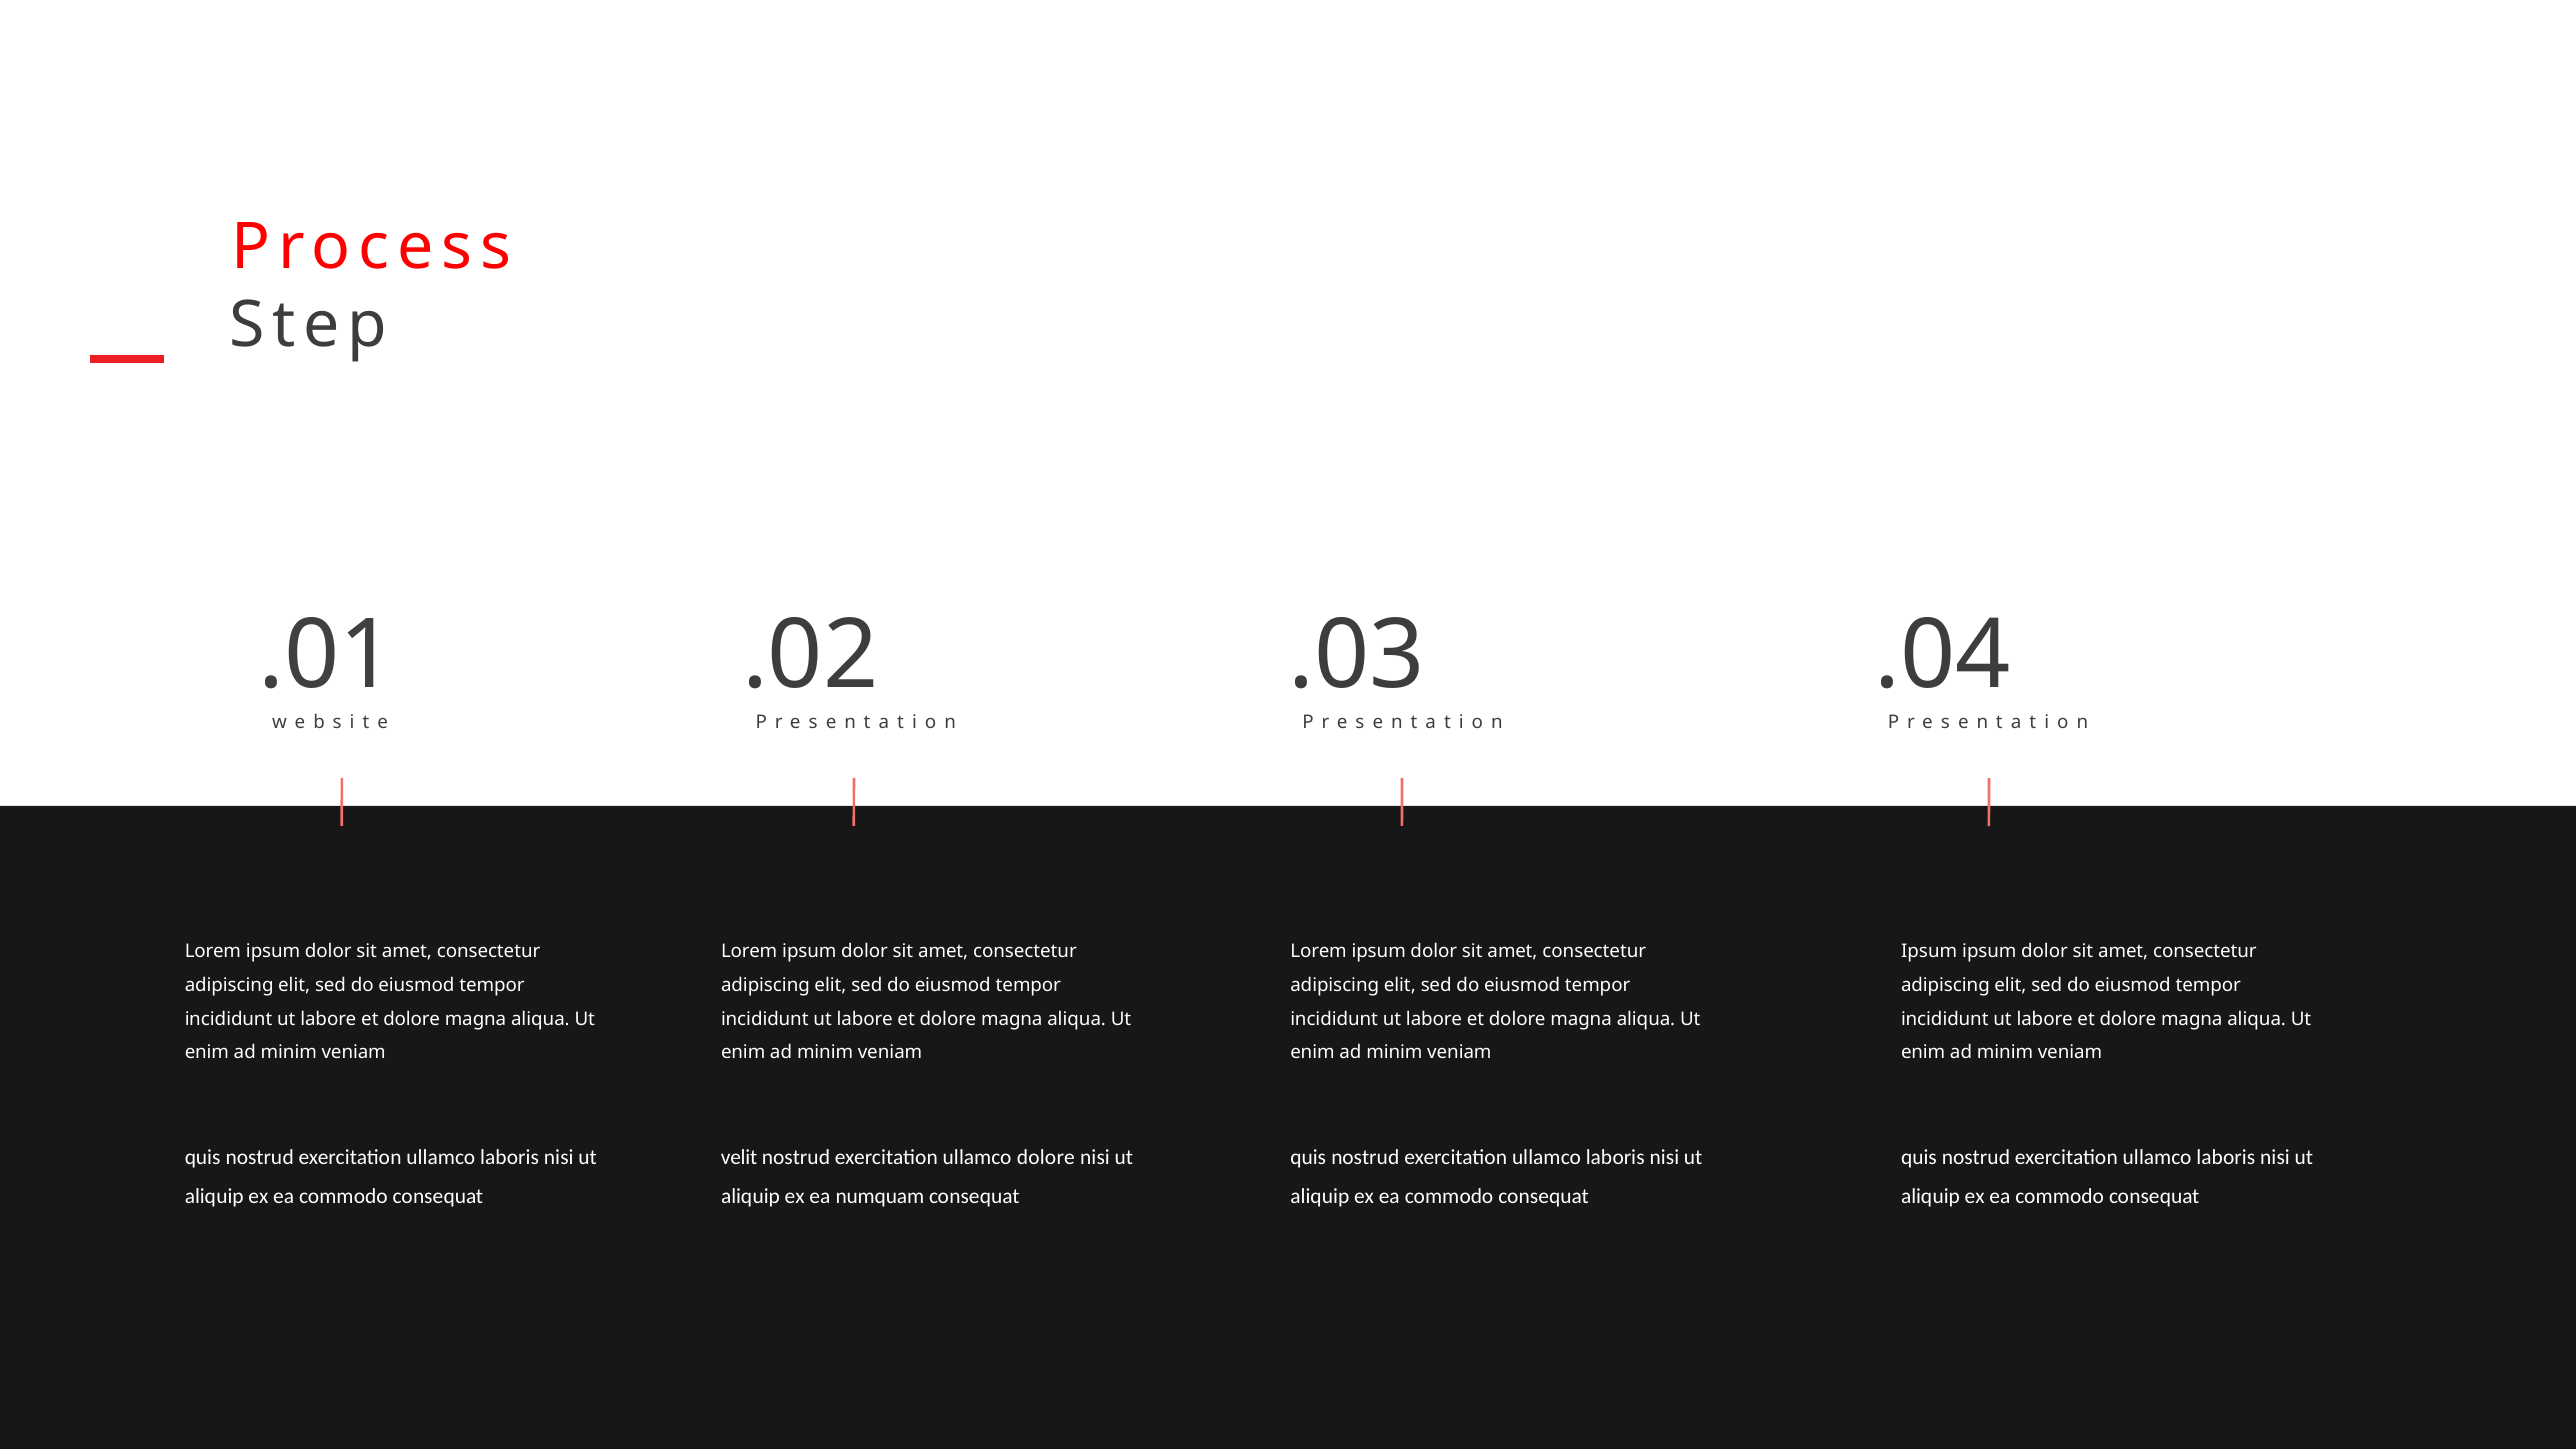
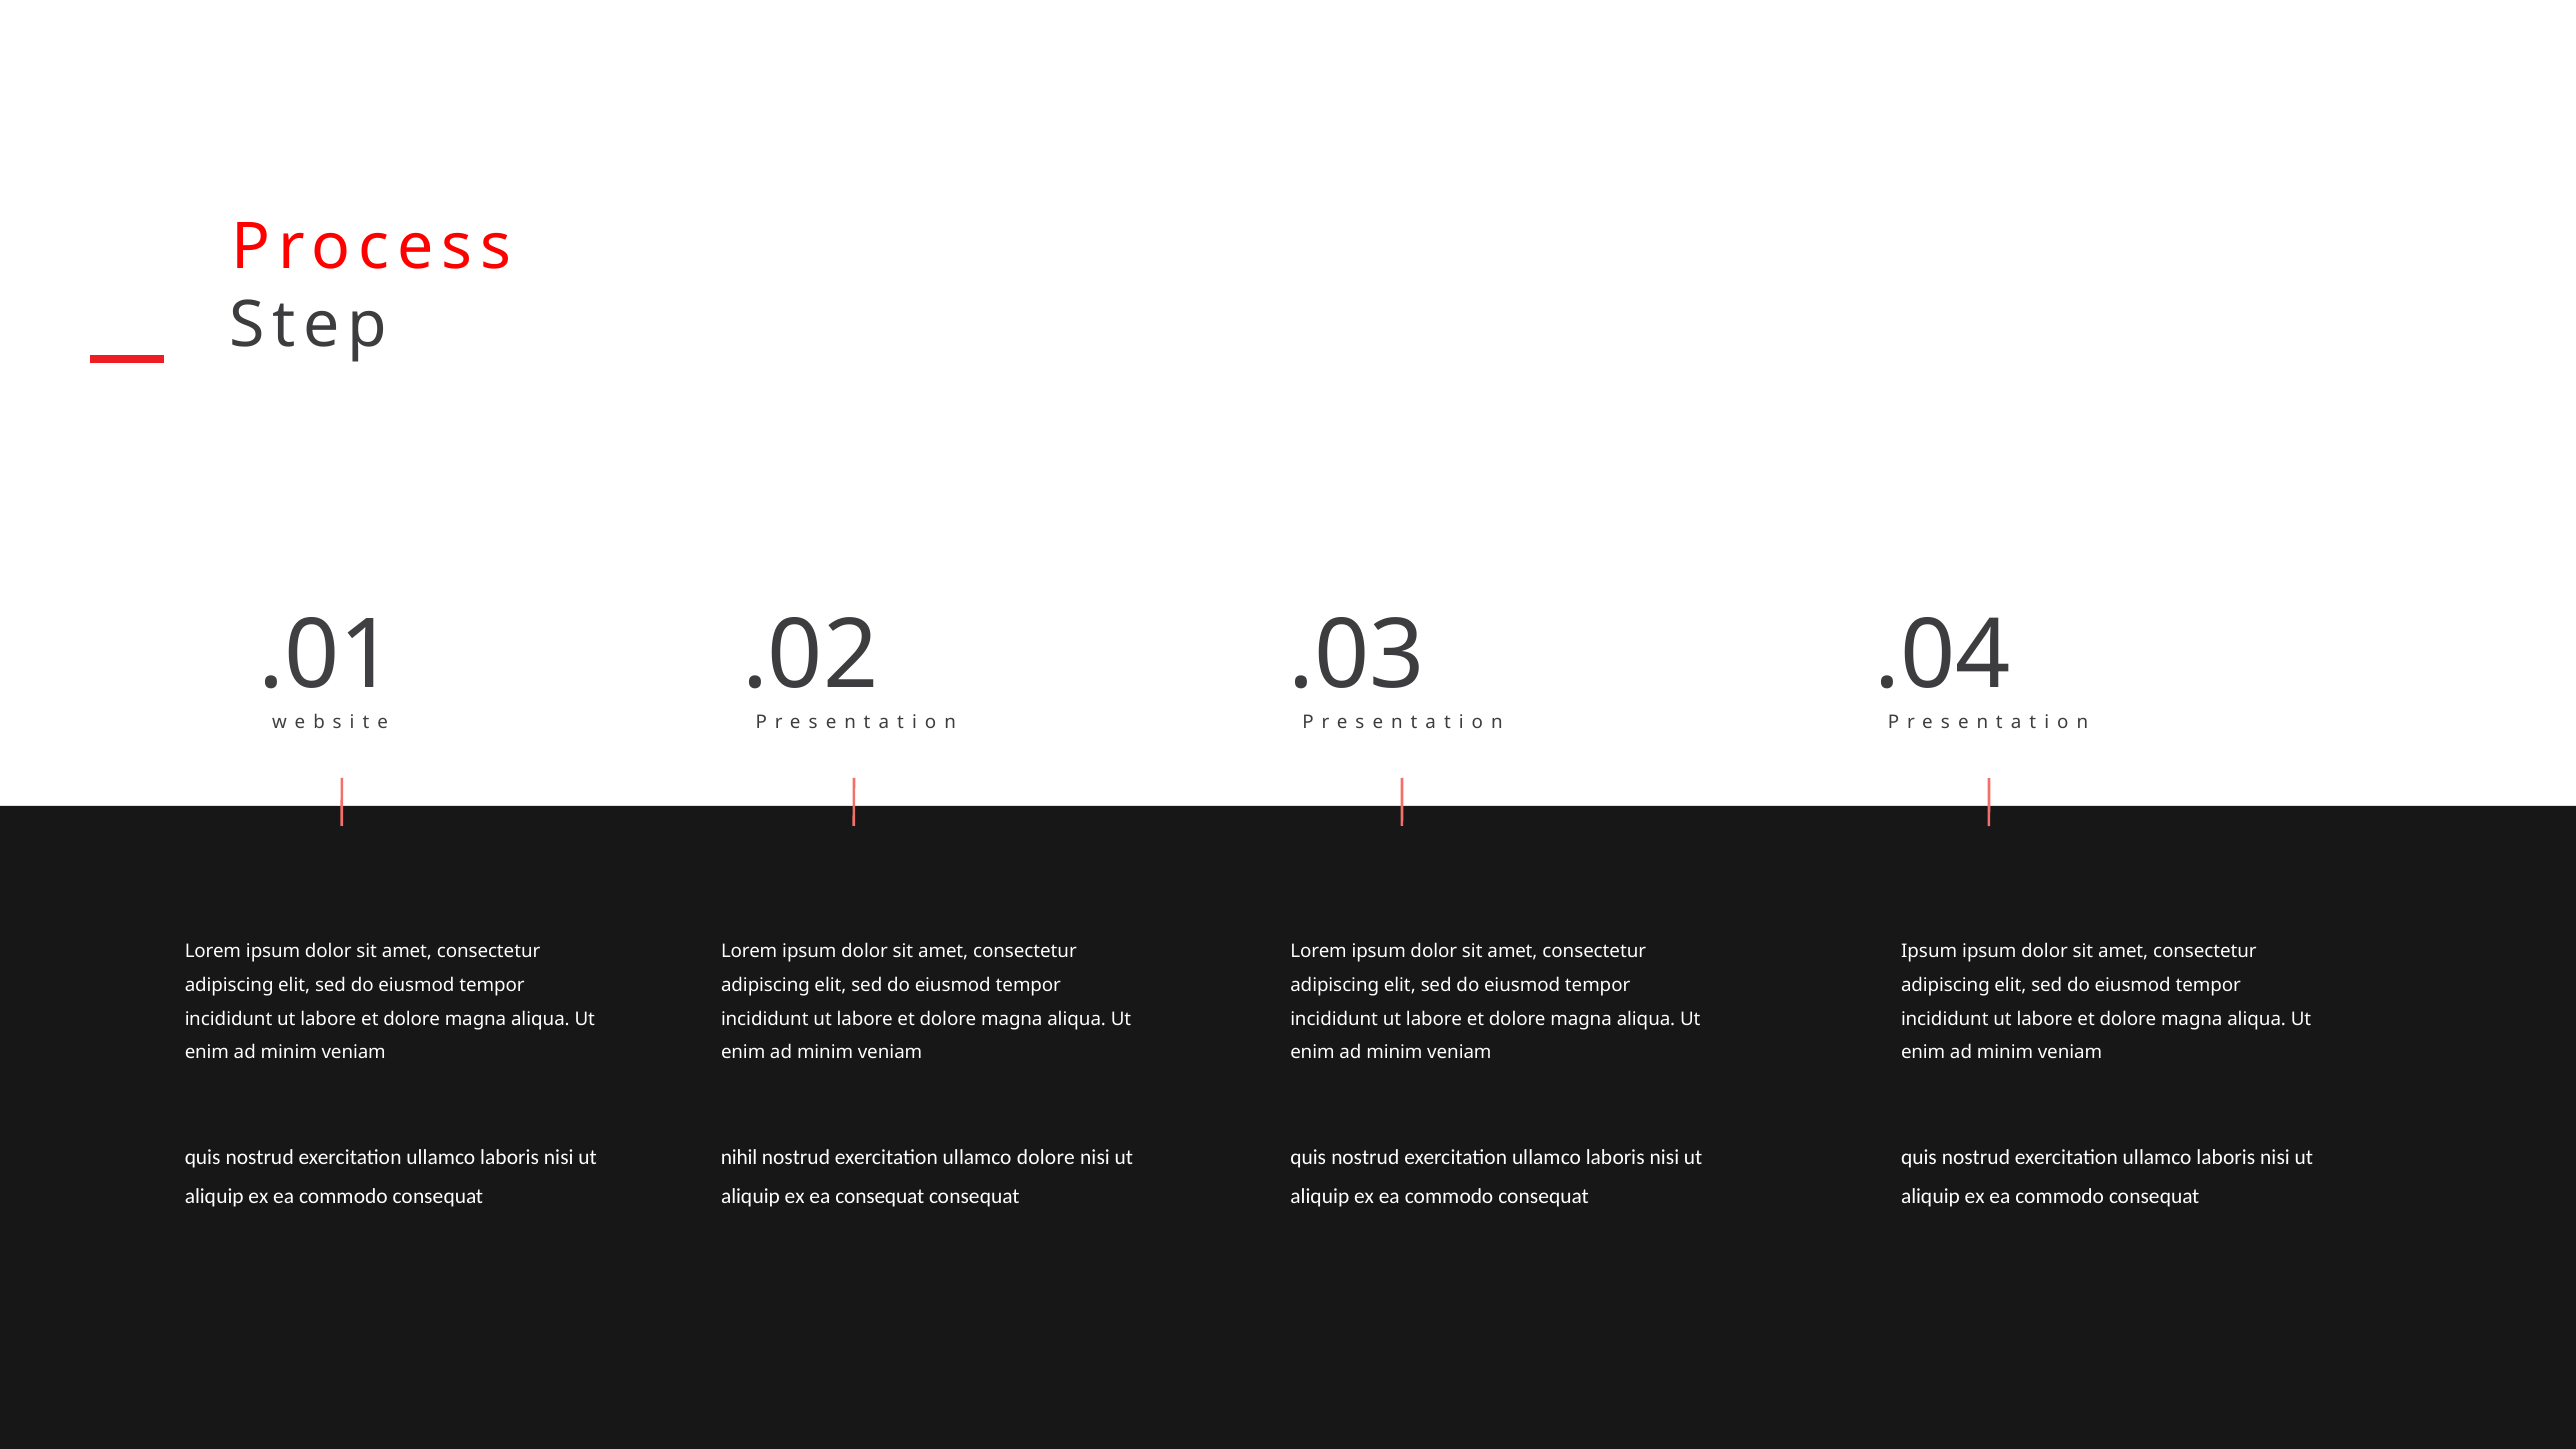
velit: velit -> nihil
ea numquam: numquam -> consequat
